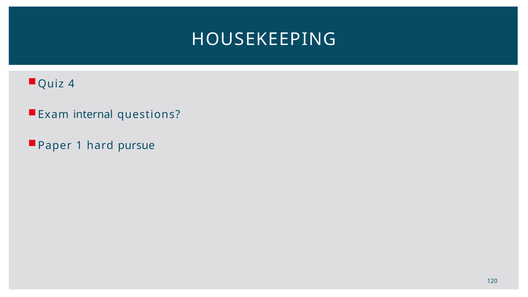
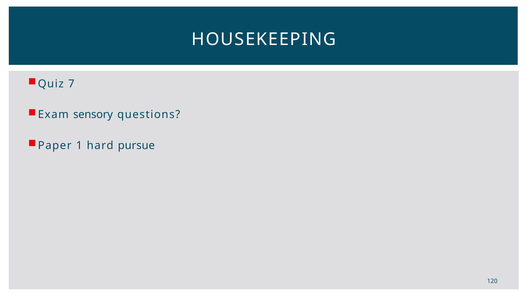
4: 4 -> 7
internal: internal -> sensory
